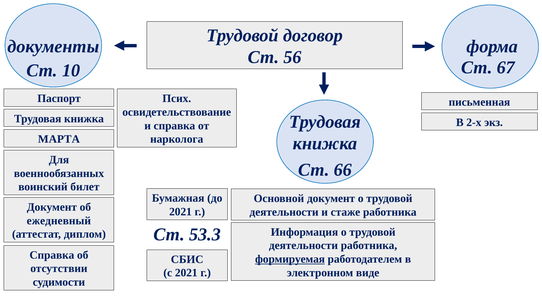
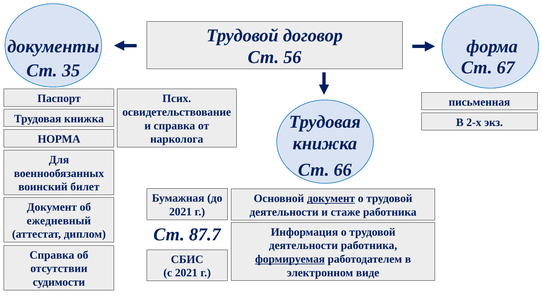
10: 10 -> 35
МАРТА: МАРТА -> НОРМА
документ at (331, 198) underline: none -> present
53.3: 53.3 -> 87.7
